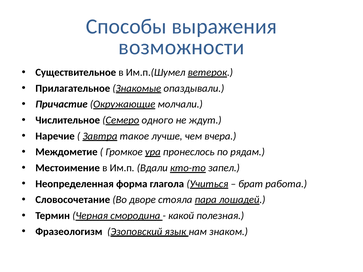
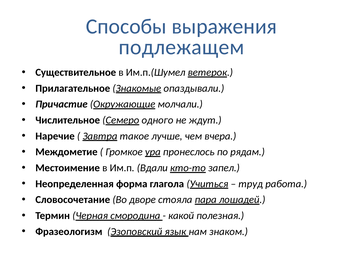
возможности: возможности -> подлежащем
брат: брат -> труд
